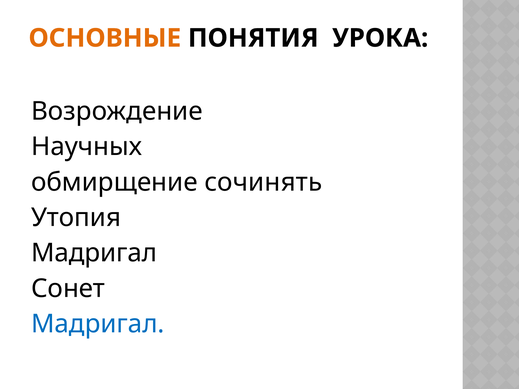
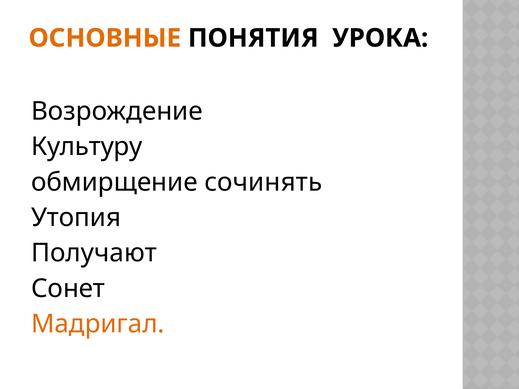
Научных: Научных -> Культуру
Мадригал at (94, 253): Мадригал -> Получают
Мадригал at (98, 324) colour: blue -> orange
